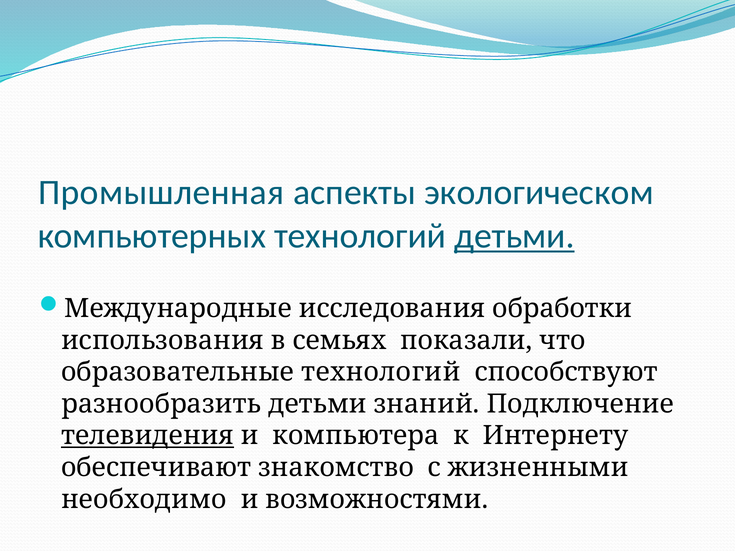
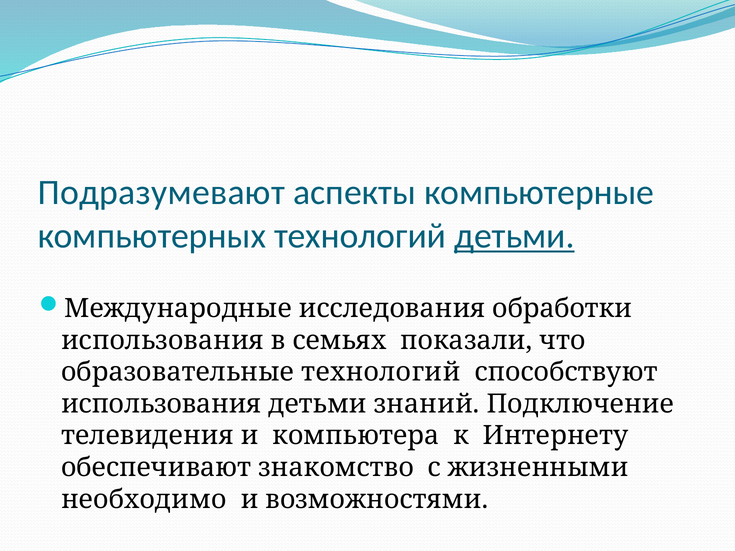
Промышленная: Промышленная -> Подразумевают
экологическом: экологическом -> компьютерные
разнообразить at (161, 404): разнообразить -> использования
телевидения underline: present -> none
